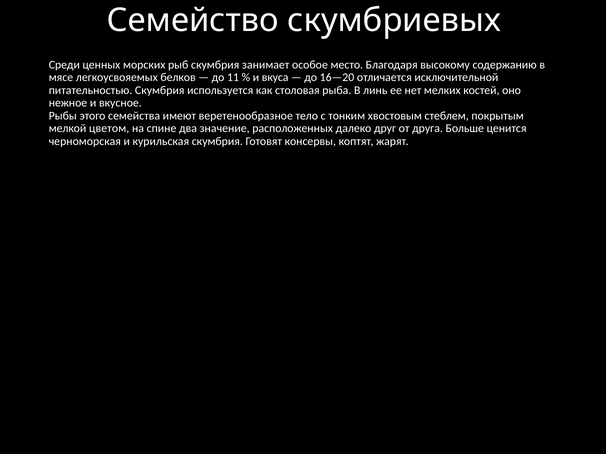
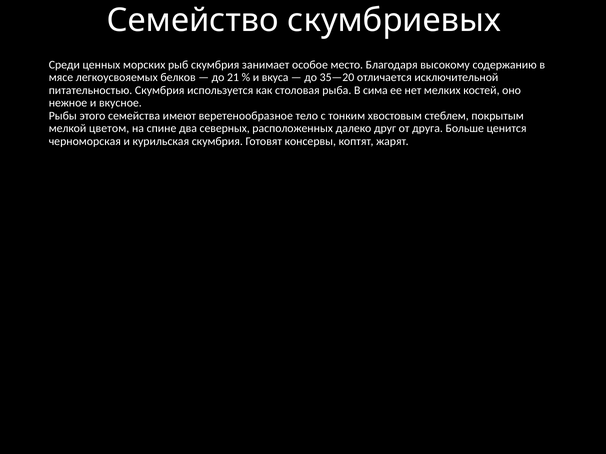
11: 11 -> 21
16—20: 16—20 -> 35—20
линь: линь -> сима
значение: значение -> северных
